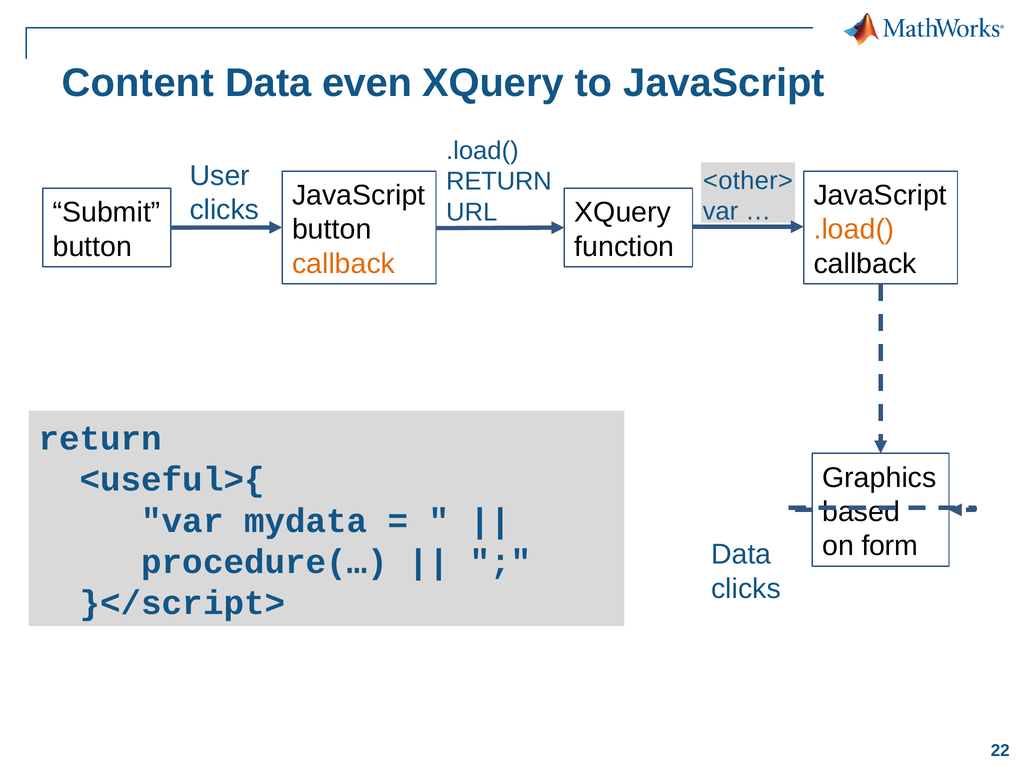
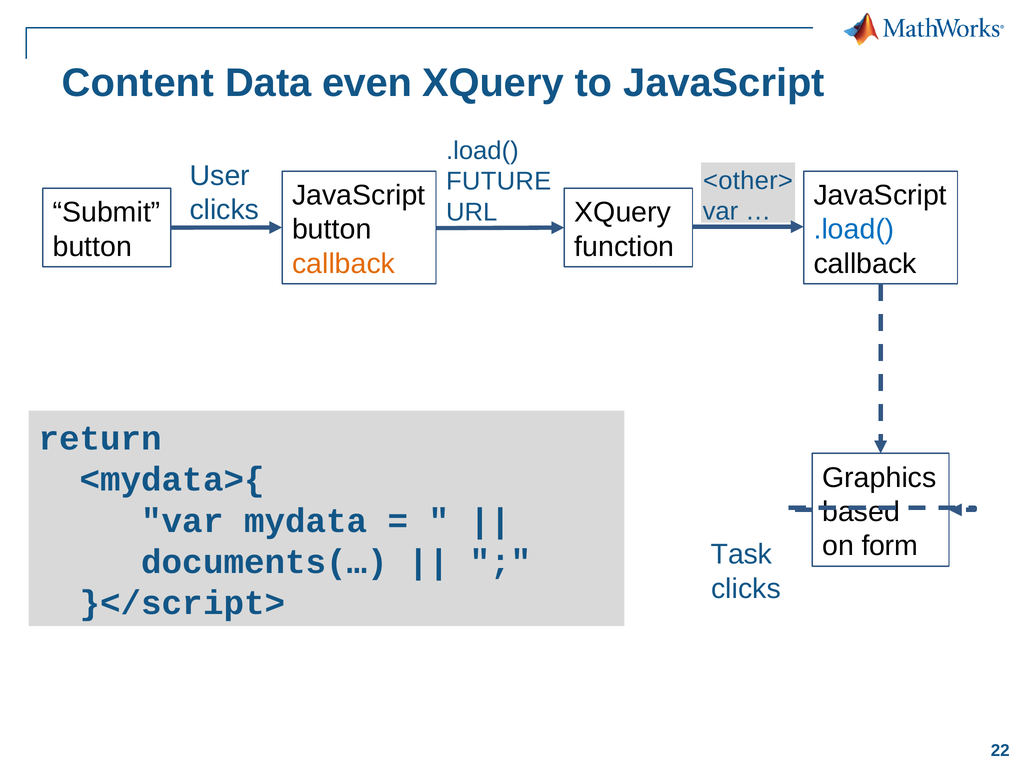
RETURN at (499, 181): RETURN -> FUTURE
.load( at (854, 229) colour: orange -> blue
<useful>{: <useful>{ -> <mydata>{
Data at (741, 554): Data -> Task
procedure(…: procedure(… -> documents(…
